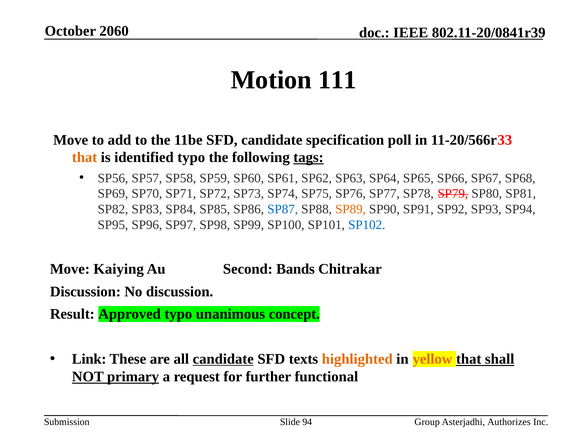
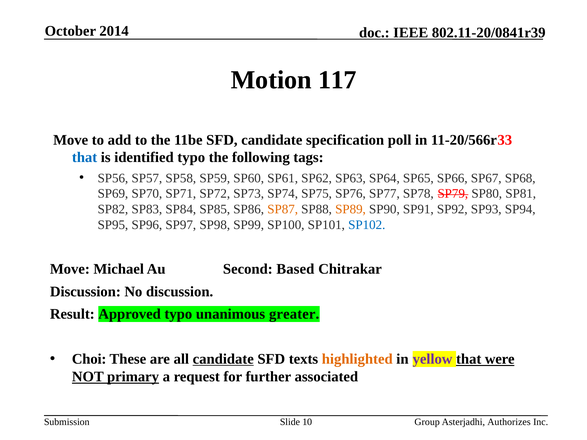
2060: 2060 -> 2014
111: 111 -> 117
that at (85, 158) colour: orange -> blue
tags underline: present -> none
SP87 colour: blue -> orange
Kaiying: Kaiying -> Michael
Bands: Bands -> Based
concept: concept -> greater
Link: Link -> Choi
yellow colour: orange -> purple
shall: shall -> were
functional: functional -> associated
94: 94 -> 10
